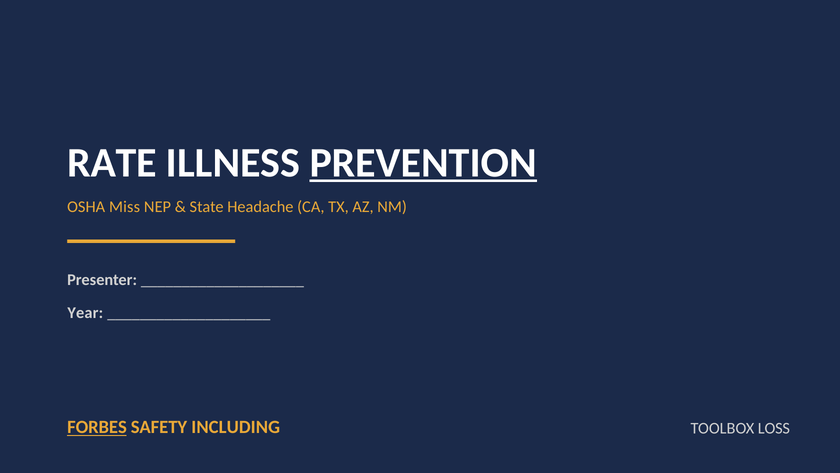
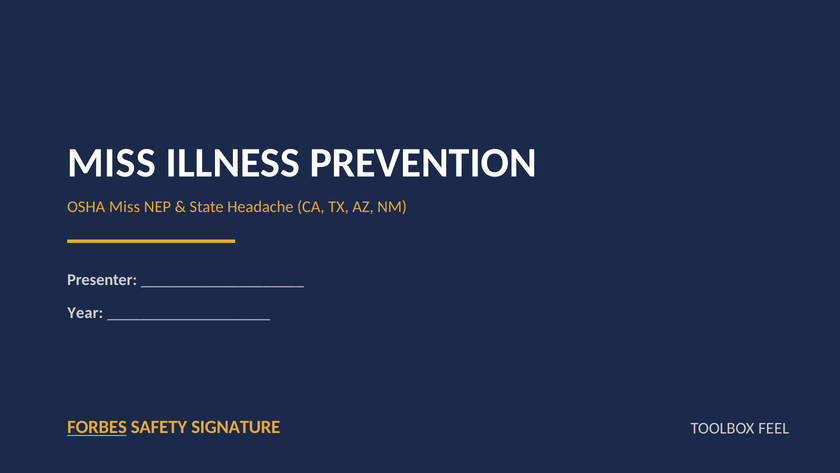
RATE at (112, 163): RATE -> MISS
PREVENTION underline: present -> none
INCLUDING: INCLUDING -> SIGNATURE
LOSS: LOSS -> FEEL
